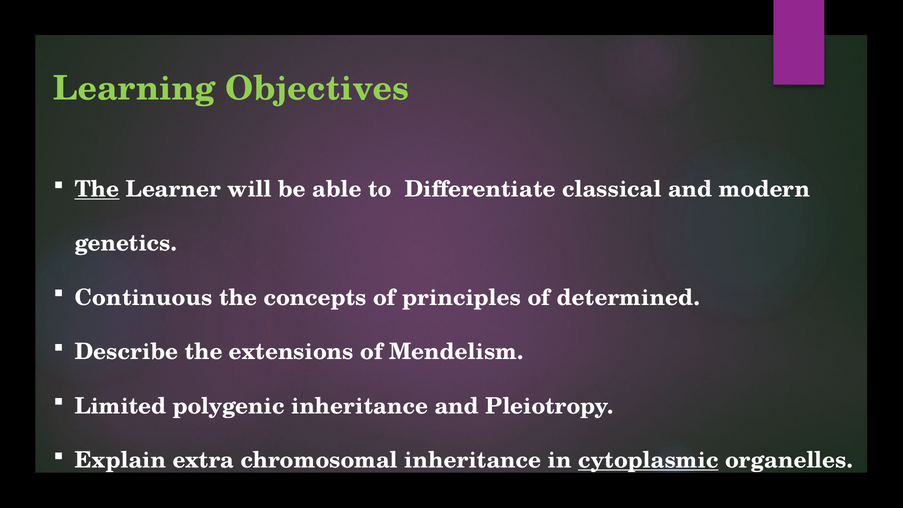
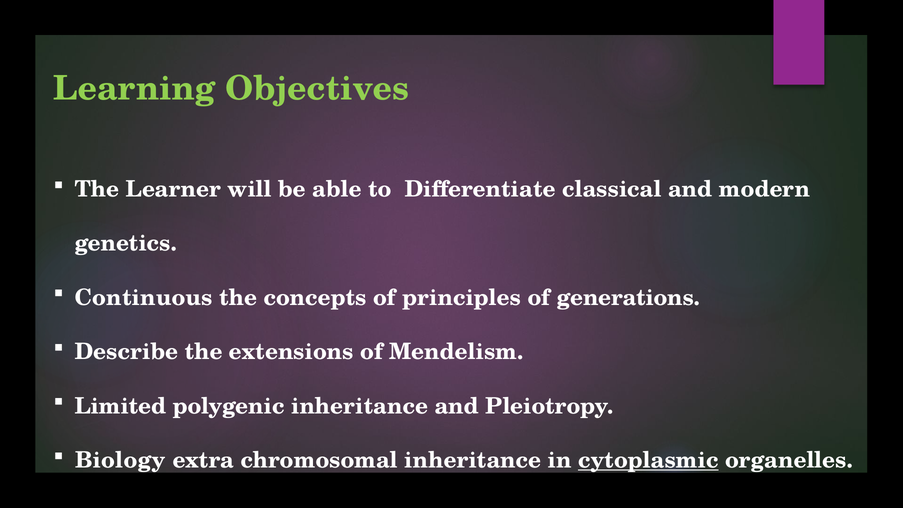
The at (97, 189) underline: present -> none
determined: determined -> generations
Explain: Explain -> Biology
